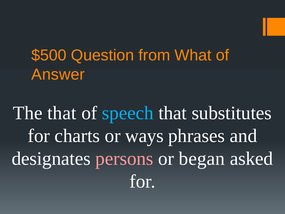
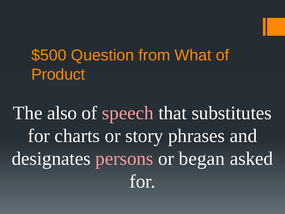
Answer: Answer -> Product
The that: that -> also
speech colour: light blue -> pink
ways: ways -> story
